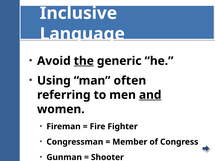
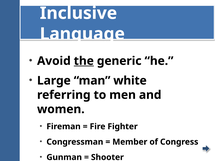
Using: Using -> Large
often: often -> white
and underline: present -> none
